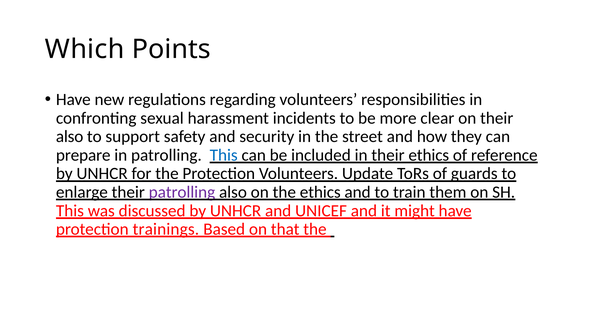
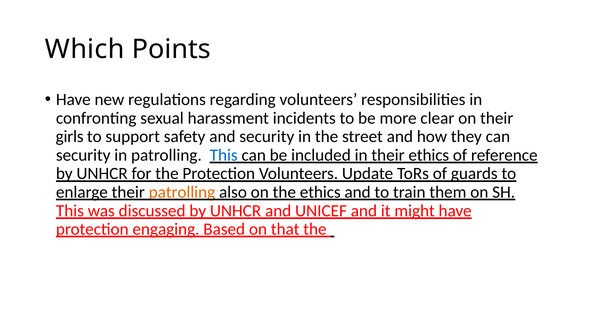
also at (70, 137): also -> girls
prepare at (83, 155): prepare -> security
patrolling at (182, 192) colour: purple -> orange
trainings: trainings -> engaging
